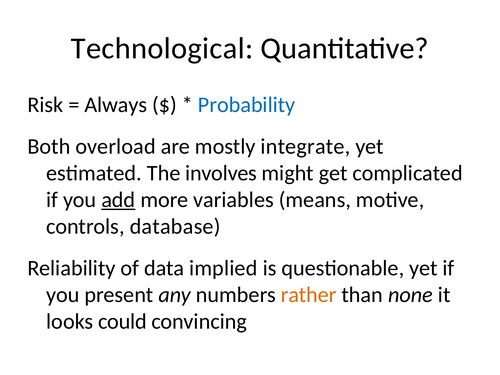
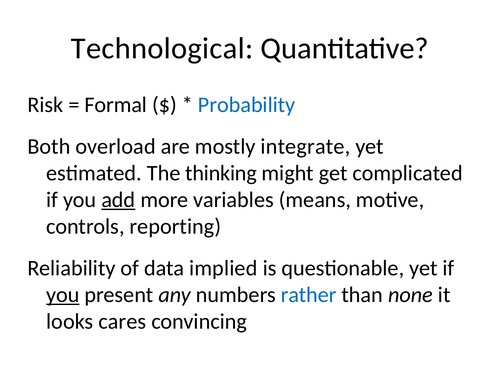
Always: Always -> Formal
involves: involves -> thinking
database: database -> reporting
you at (63, 295) underline: none -> present
rather colour: orange -> blue
could: could -> cares
